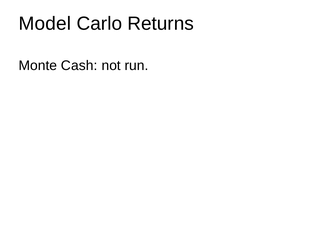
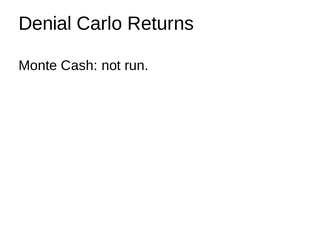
Model: Model -> Denial
